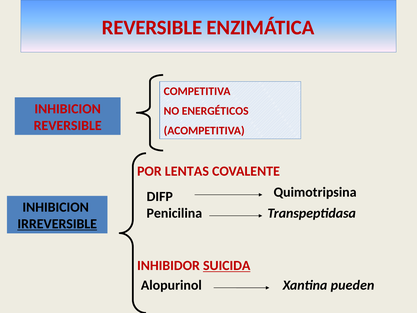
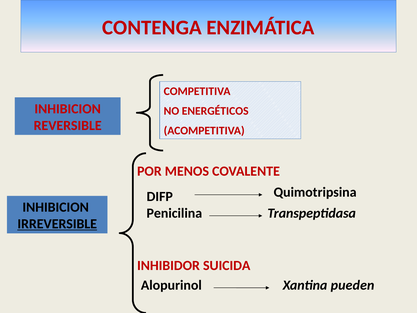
REVERSIBLE at (152, 28): REVERSIBLE -> CONTENGA
LENTAS: LENTAS -> MENOS
SUICIDA underline: present -> none
